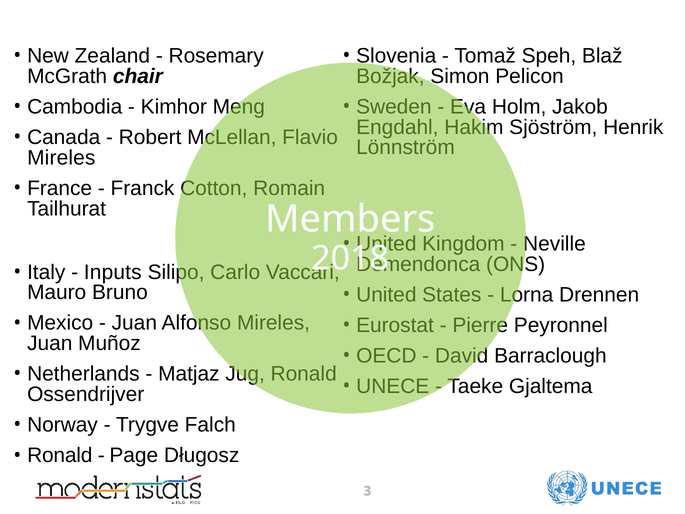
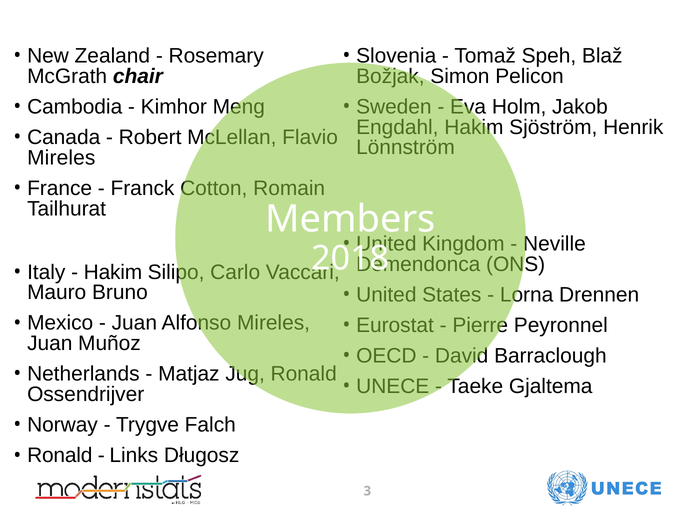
Inputs at (113, 272): Inputs -> Hakim
Page: Page -> Links
